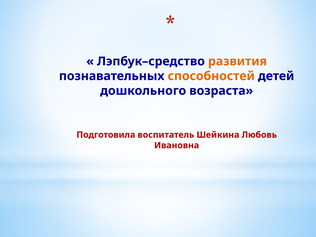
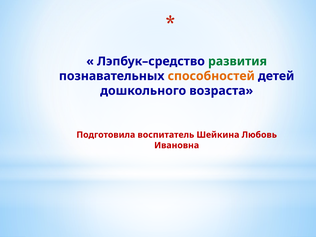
развития colour: orange -> green
